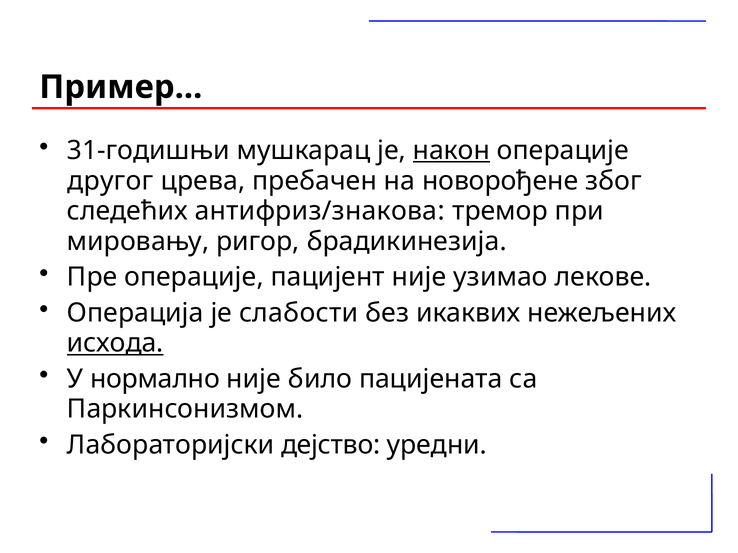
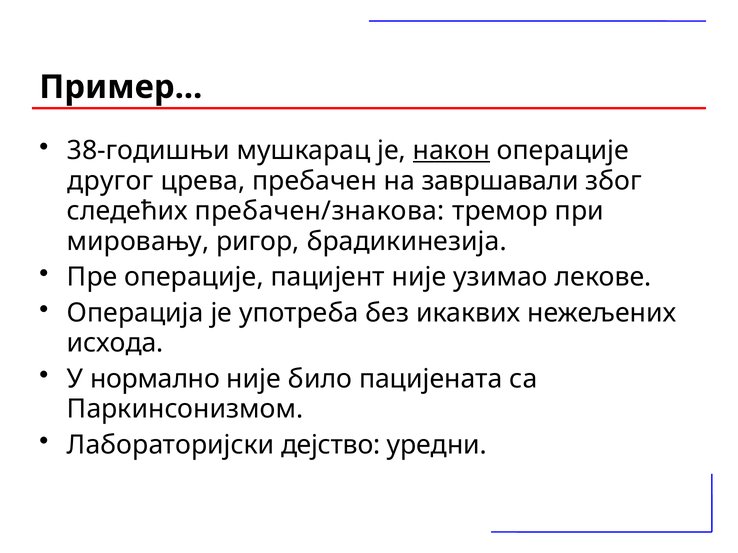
31-годишњи: 31-годишњи -> 38-годишњи
новорођене: новорођене -> завршавали
антифриз/знакова: антифриз/знакова -> пребачен/знакова
слабости: слабости -> употреба
исхода underline: present -> none
